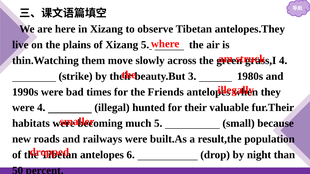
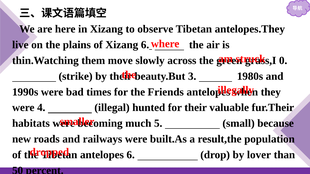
Xizang 5: 5 -> 6
4 at (283, 61): 4 -> 0
night: night -> lover
